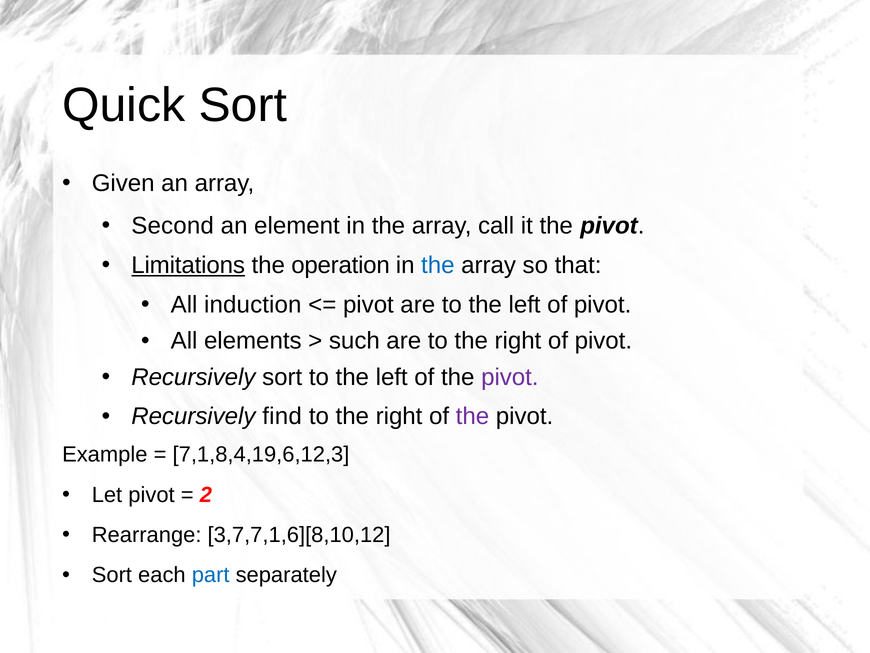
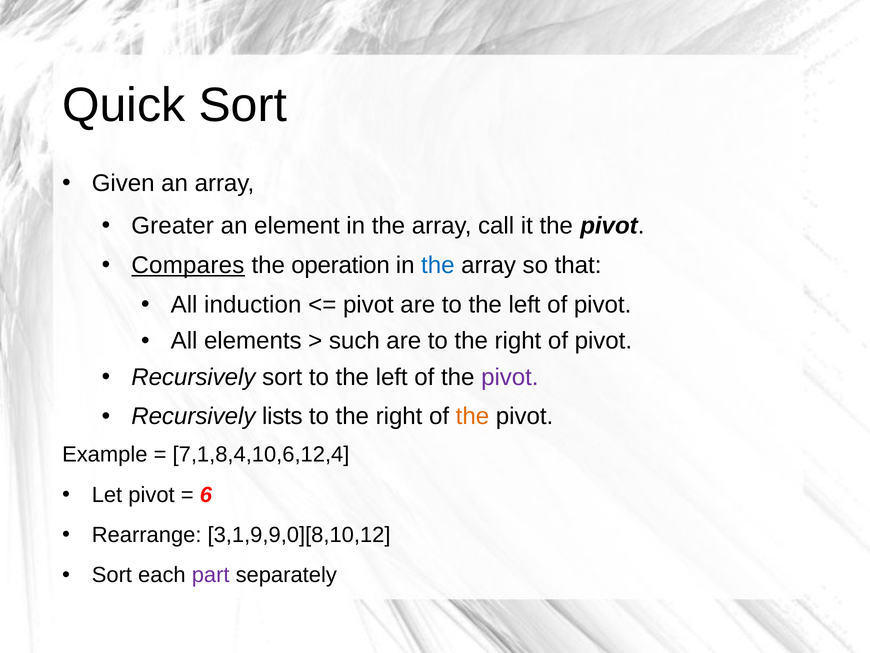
Second: Second -> Greater
Limitations: Limitations -> Compares
find: find -> lists
the at (472, 416) colour: purple -> orange
7,1,8,4,19,6,12,3: 7,1,8,4,19,6,12,3 -> 7,1,8,4,10,6,12,4
2: 2 -> 6
3,7,7,1,6][8,10,12: 3,7,7,1,6][8,10,12 -> 3,1,9,9,0][8,10,12
part colour: blue -> purple
